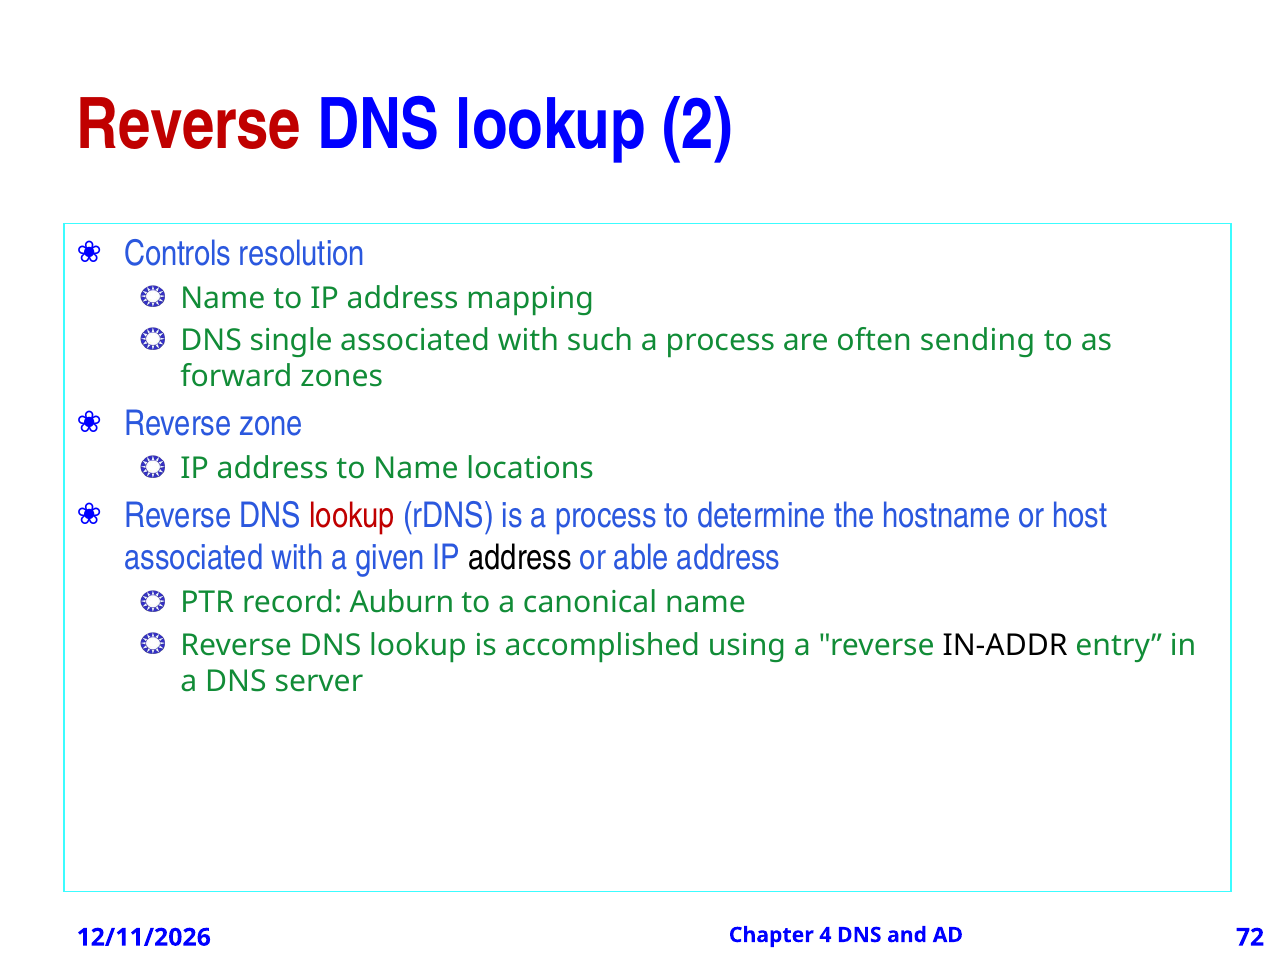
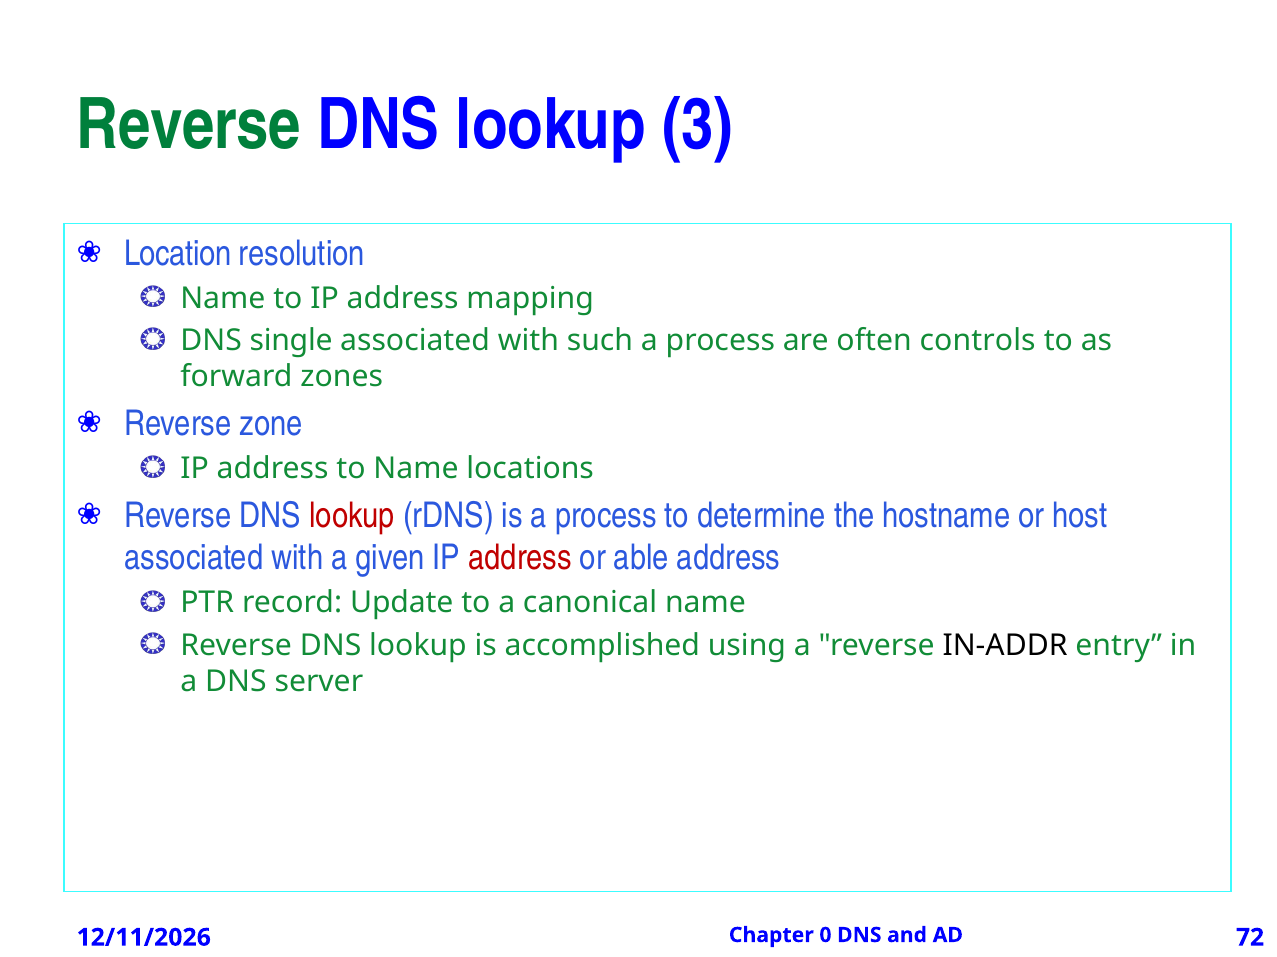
Reverse at (189, 126) colour: red -> green
2: 2 -> 3
Controls: Controls -> Location
sending: sending -> controls
address at (520, 558) colour: black -> red
Auburn: Auburn -> Update
4: 4 -> 0
